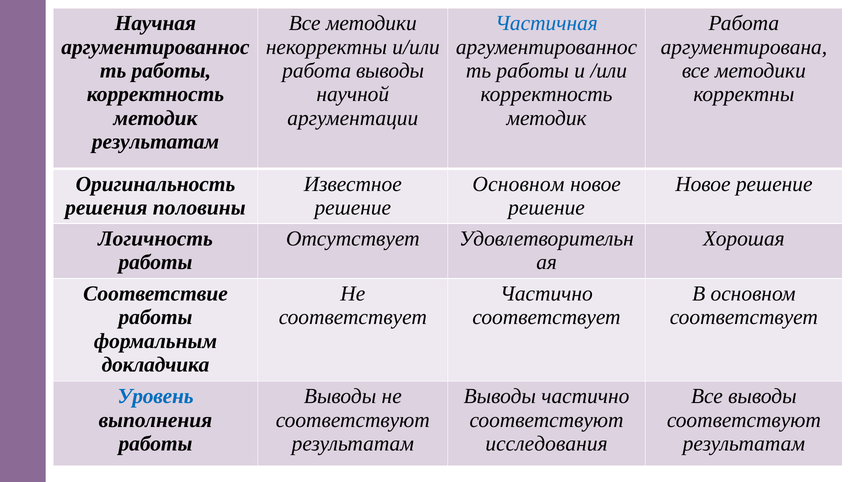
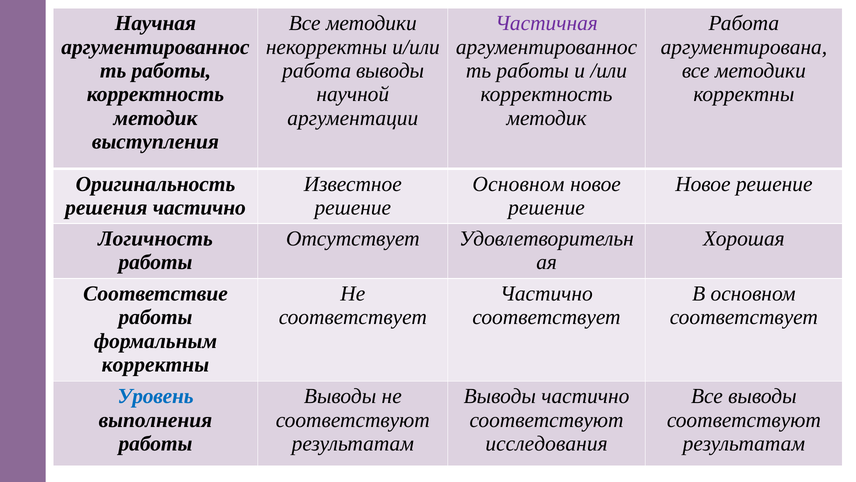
Частичная colour: blue -> purple
результатам at (156, 142): результатам -> выступления
решения половины: половины -> частично
докладчика at (156, 364): докладчика -> корректны
